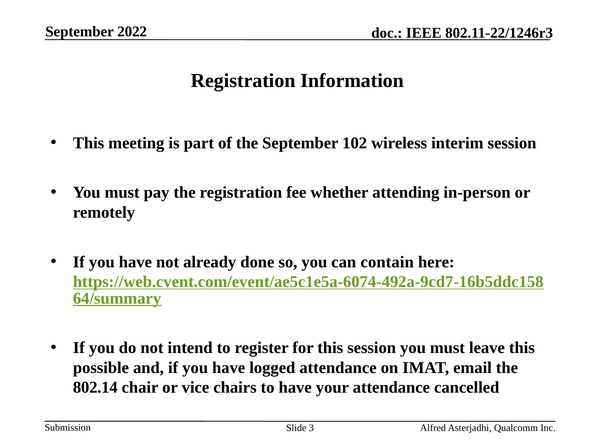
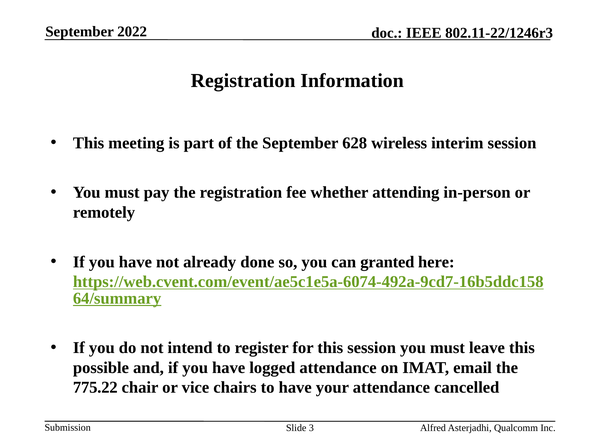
102: 102 -> 628
contain: contain -> granted
802.14: 802.14 -> 775.22
